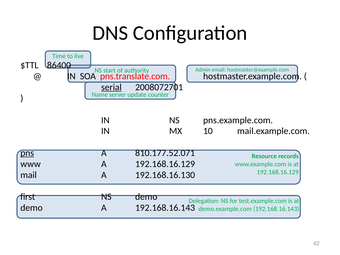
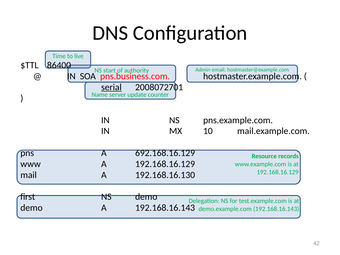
pns.translate.com: pns.translate.com -> pns.business.com
pns underline: present -> none
810.177.52.071: 810.177.52.071 -> 692.168.16.129
